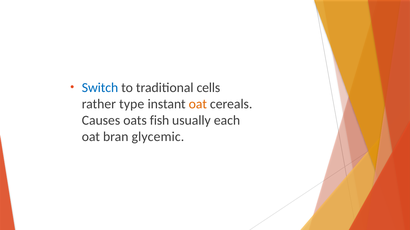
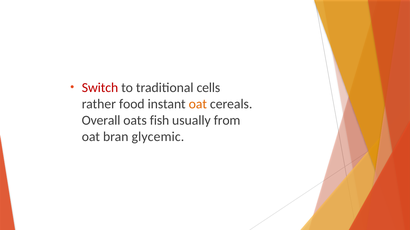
Switch colour: blue -> red
type: type -> food
Causes: Causes -> Overall
each: each -> from
